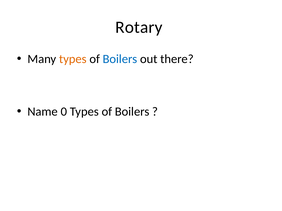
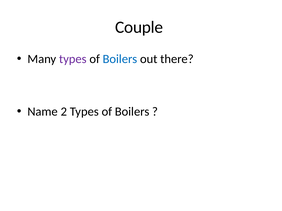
Rotary: Rotary -> Couple
types at (73, 59) colour: orange -> purple
0: 0 -> 2
